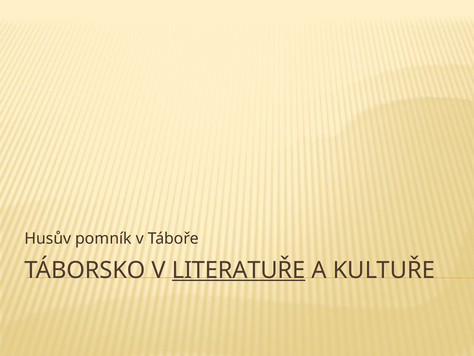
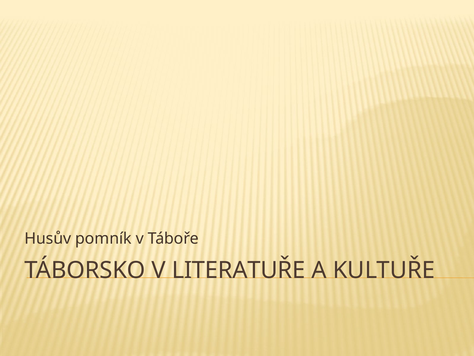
LITERATUŘE underline: present -> none
